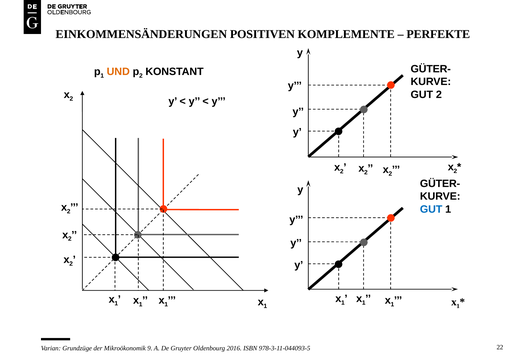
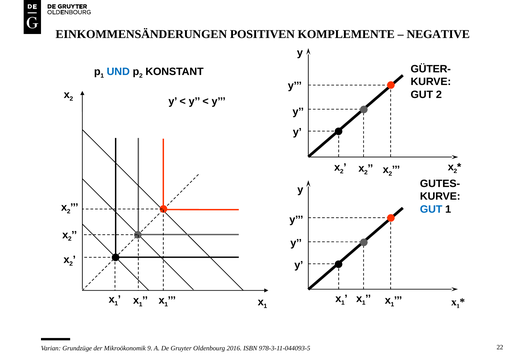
PERFEKTE: PERFEKTE -> NEGATIVE
UND colour: orange -> blue
GÜTER- at (440, 184): GÜTER- -> GUTES-
